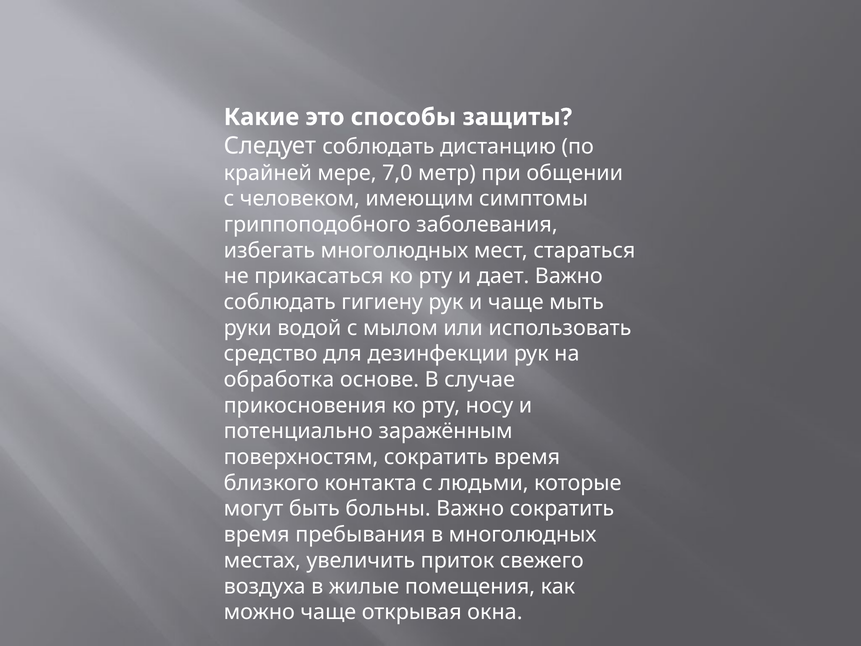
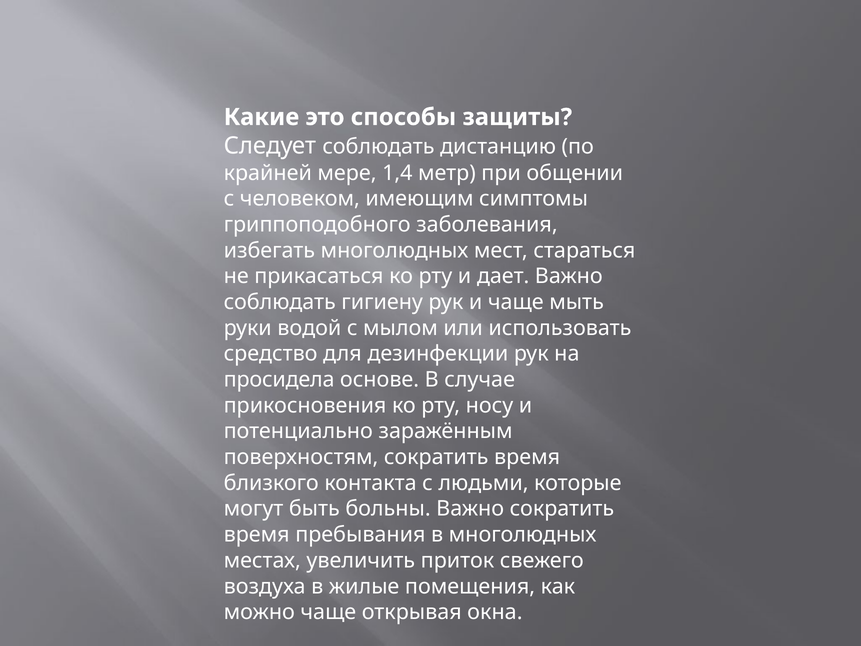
7,0: 7,0 -> 1,4
обработка: обработка -> просидела
